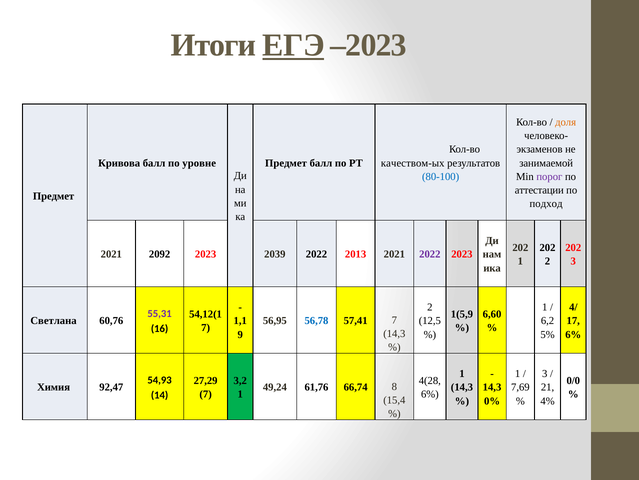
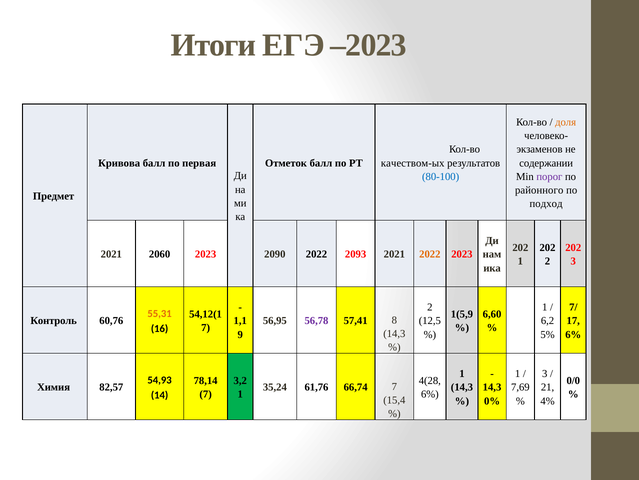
ЕГЭ underline: present -> none
уровне: уровне -> первая
Предмет at (286, 163): Предмет -> Отметок
занимаемой: занимаемой -> содержании
аттестации: аттестации -> районного
2092: 2092 -> 2060
2039: 2039 -> 2090
2013: 2013 -> 2093
2022 at (430, 254) colour: purple -> orange
4/: 4/ -> 7/
55,31 colour: purple -> orange
Светлана: Светлана -> Контроль
56,78 colour: blue -> purple
57,41 7: 7 -> 8
27,29: 27,29 -> 78,14
92,47: 92,47 -> 82,57
49,24: 49,24 -> 35,24
66,74 8: 8 -> 7
